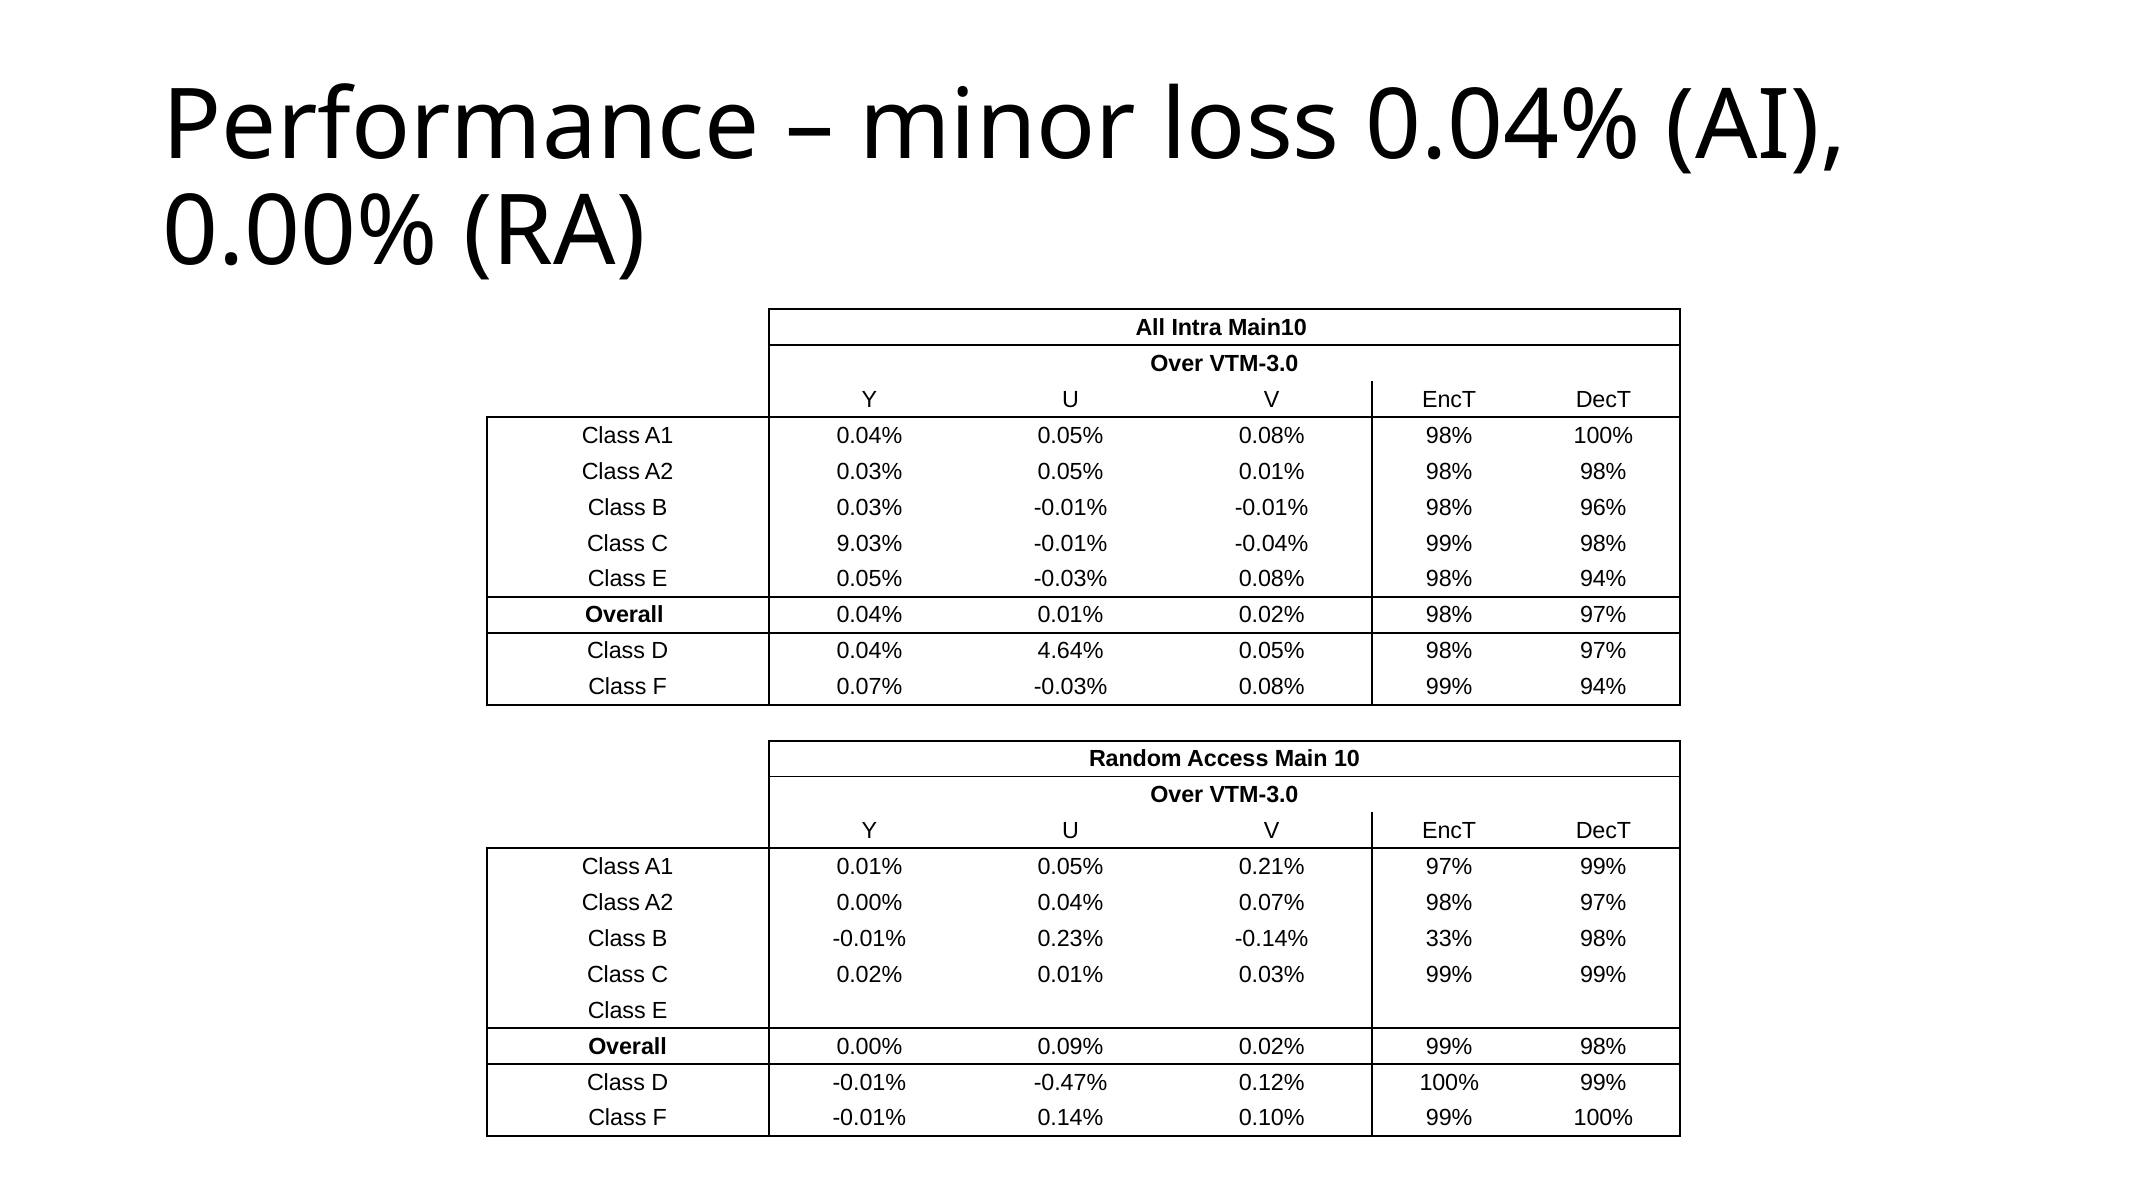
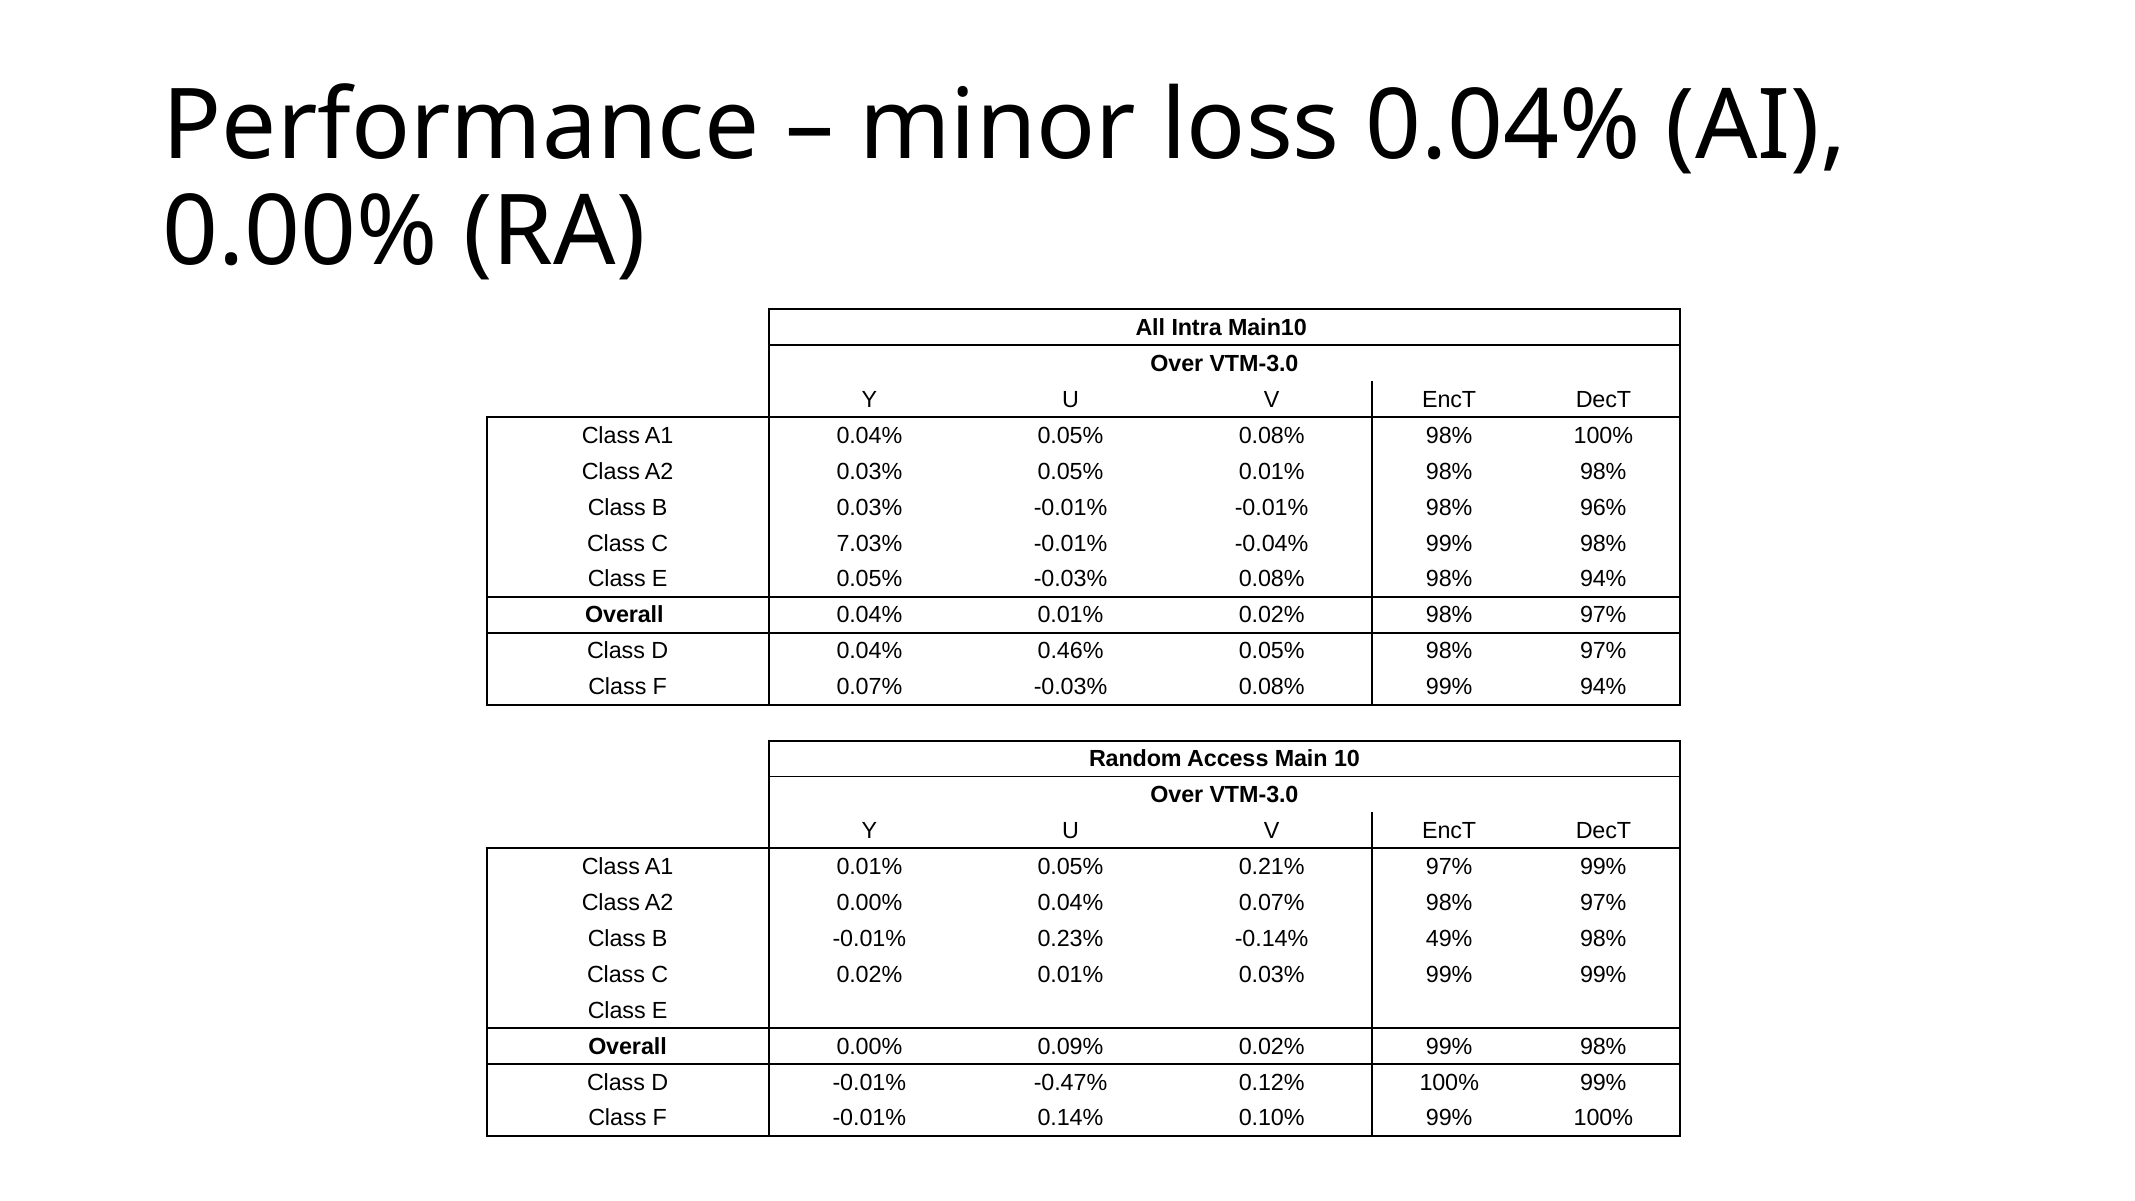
9.03%: 9.03% -> 7.03%
4.64%: 4.64% -> 0.46%
33%: 33% -> 49%
